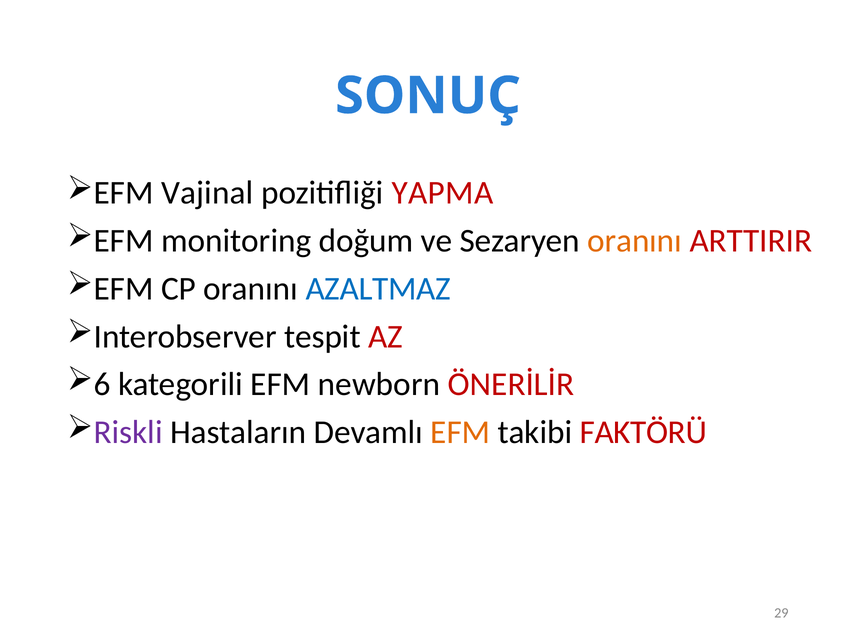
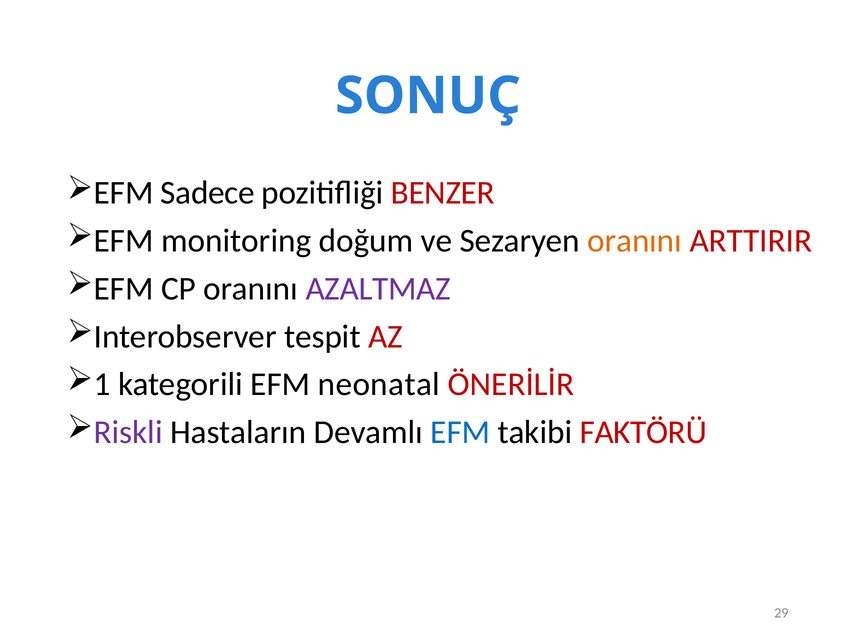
Vajinal: Vajinal -> Sadece
YAPMA: YAPMA -> BENZER
AZALTMAZ colour: blue -> purple
6: 6 -> 1
newborn: newborn -> neonatal
EFM at (460, 432) colour: orange -> blue
